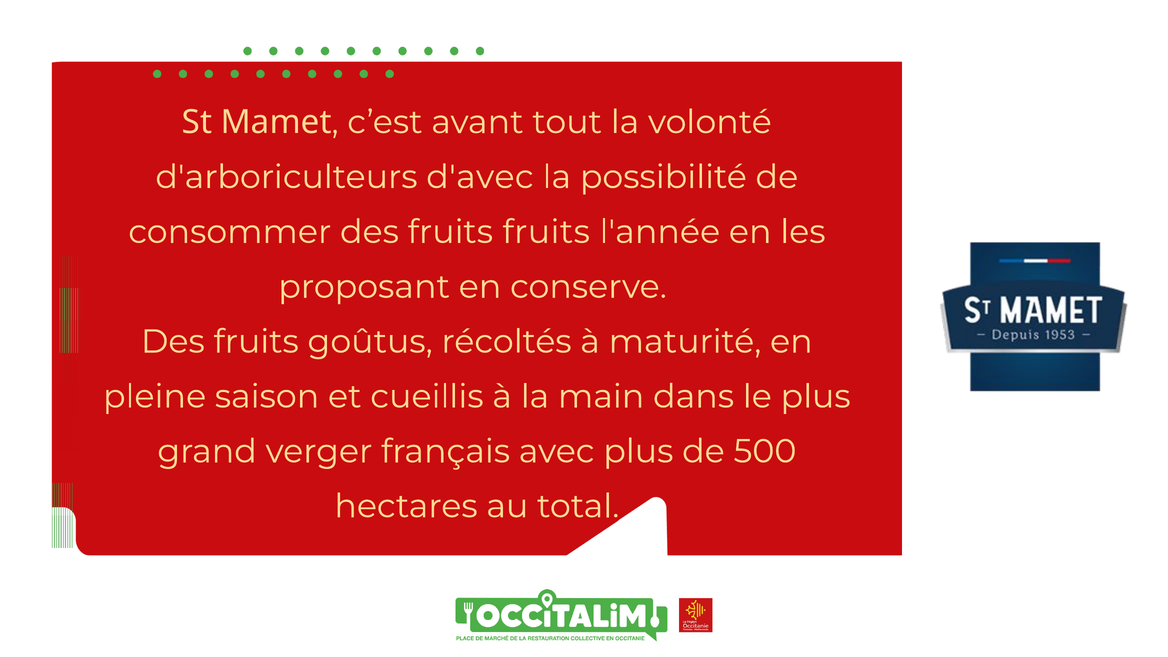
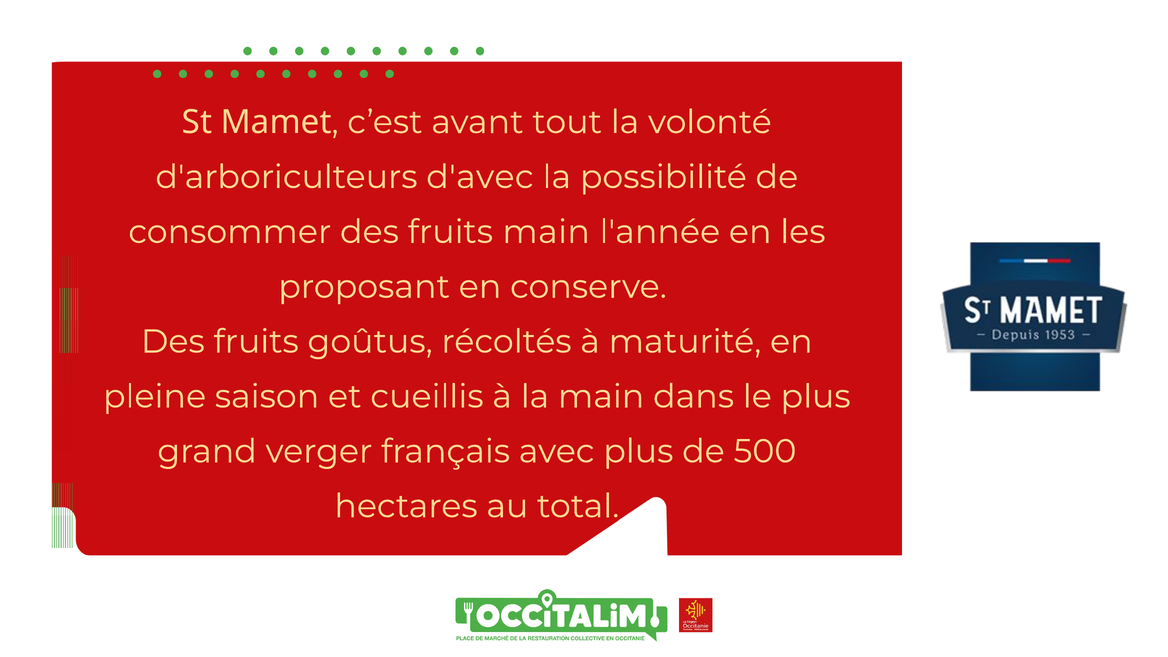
fruits fruits: fruits -> main
